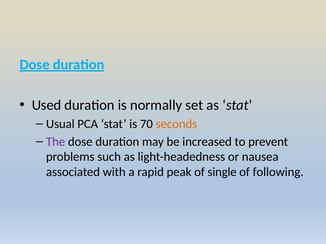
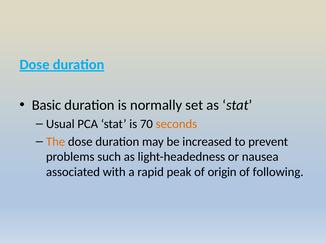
Used: Used -> Basic
The colour: purple -> orange
single: single -> origin
